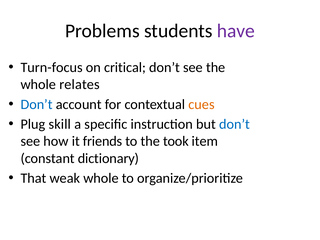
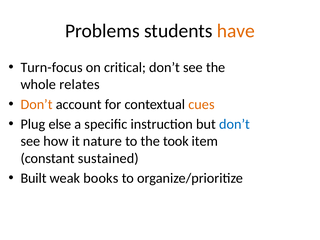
have colour: purple -> orange
Don’t at (37, 104) colour: blue -> orange
skill: skill -> else
friends: friends -> nature
dictionary: dictionary -> sustained
That: That -> Built
weak whole: whole -> books
